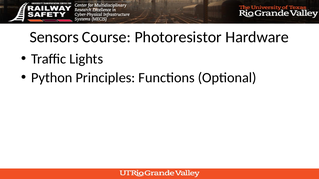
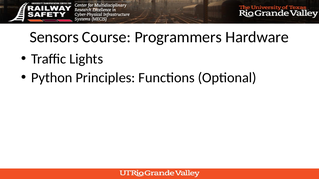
Photoresistor: Photoresistor -> Programmers
